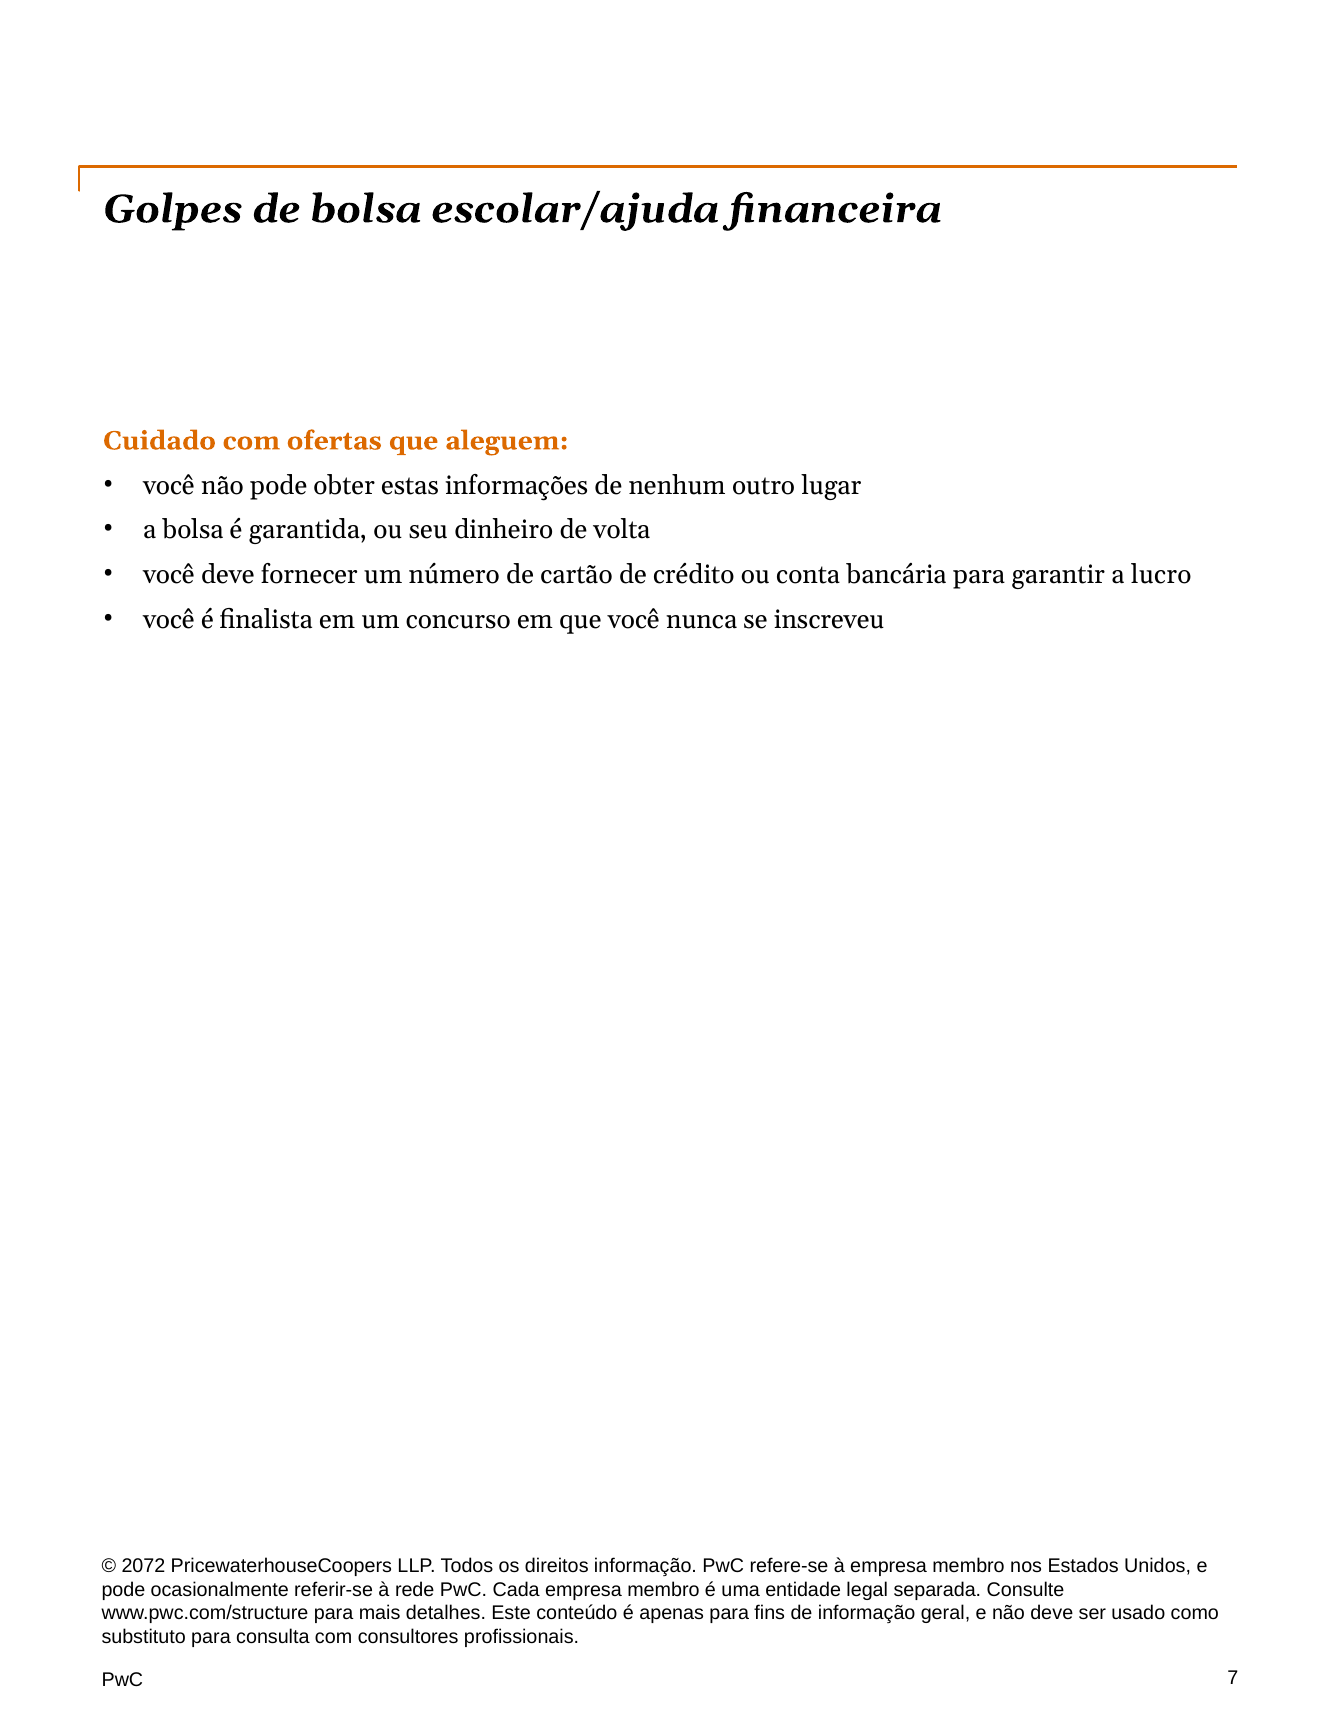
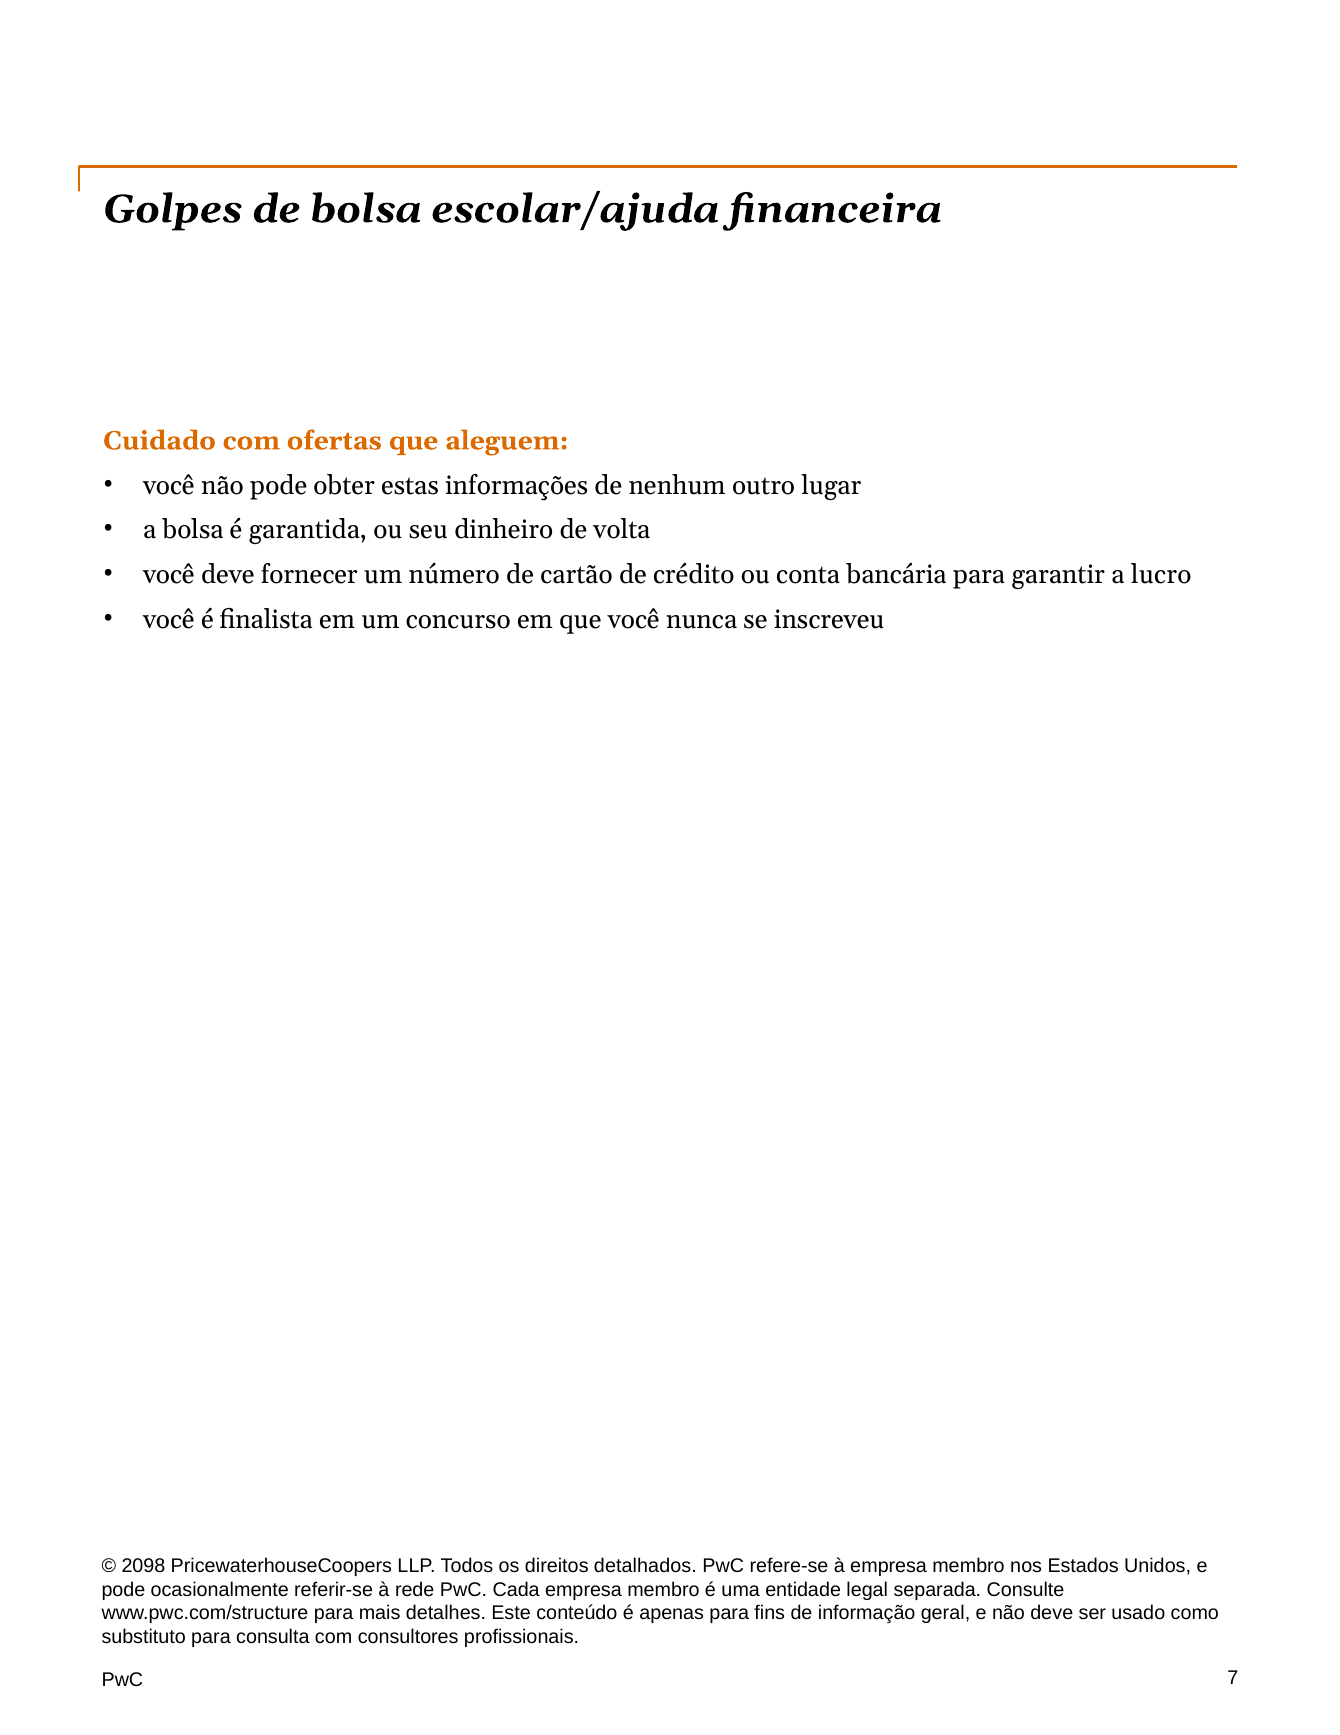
2072: 2072 -> 2098
direitos informação: informação -> detalhados
